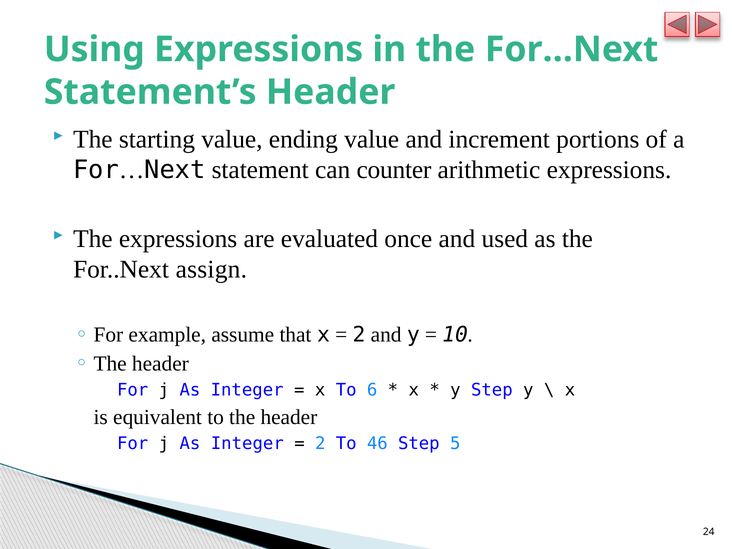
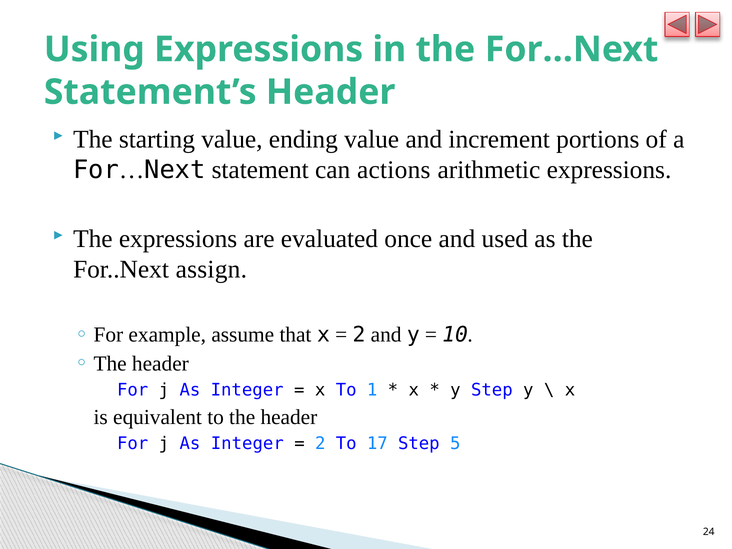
counter: counter -> actions
6: 6 -> 1
46: 46 -> 17
